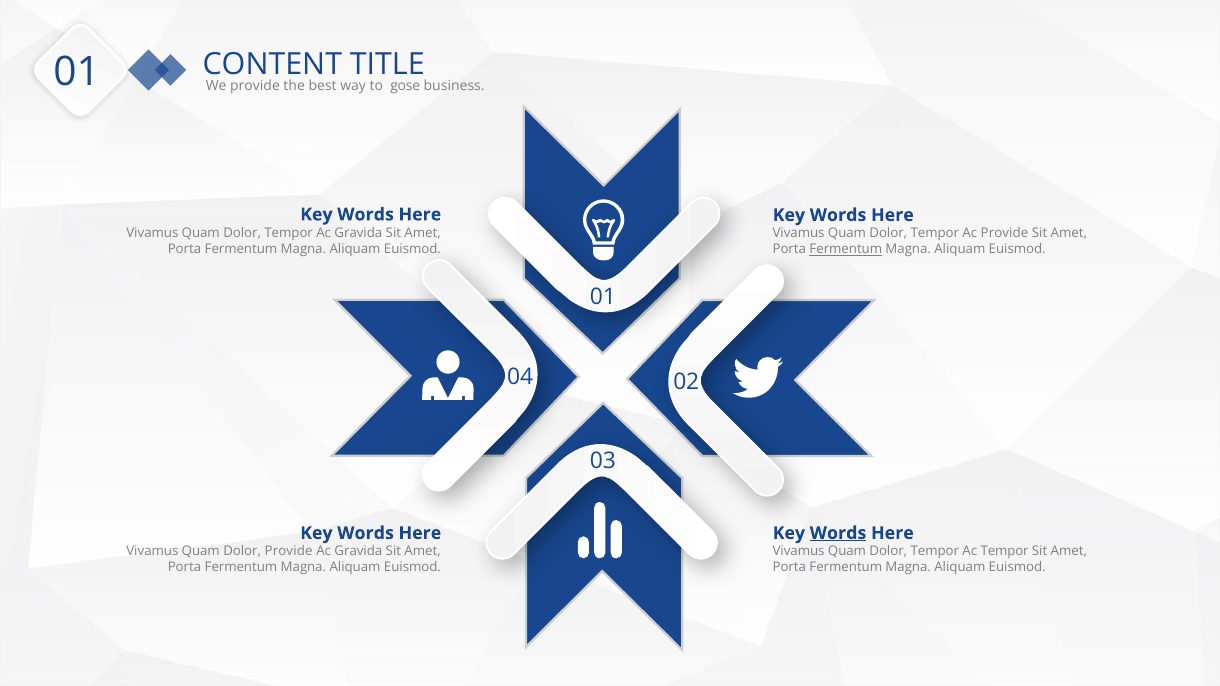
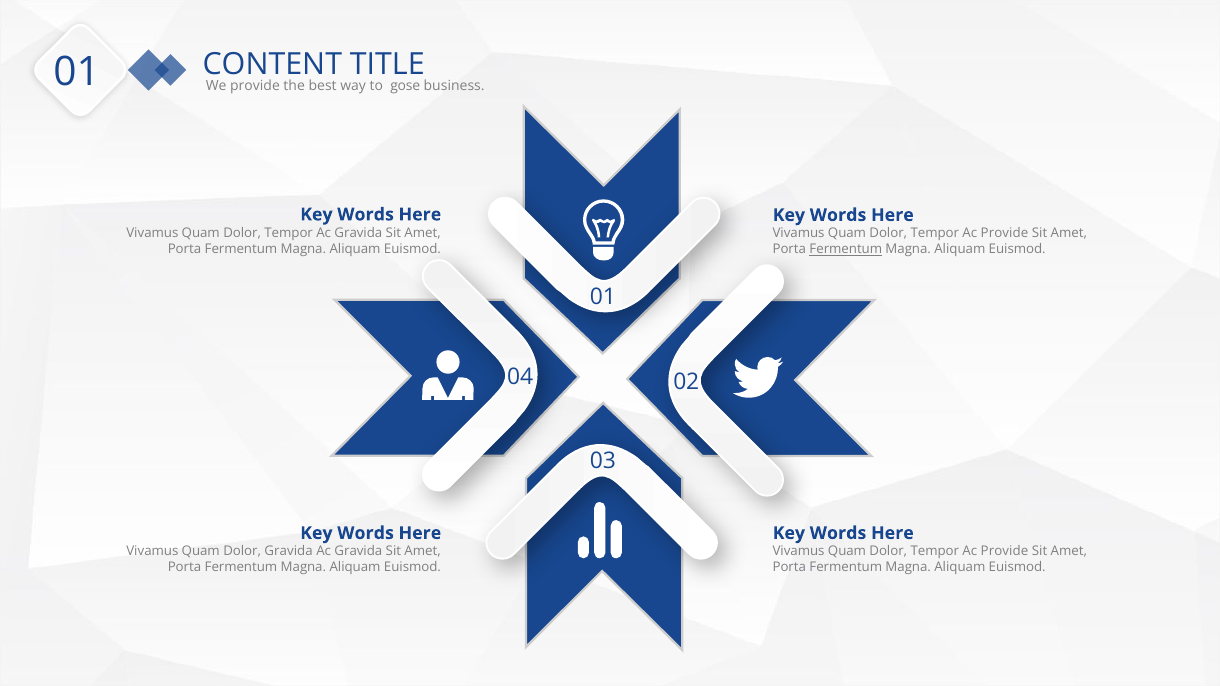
Words at (838, 533) underline: present -> none
Dolor Provide: Provide -> Gravida
Tempor at (1005, 552): Tempor -> Provide
